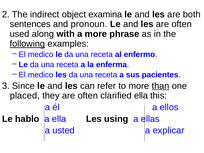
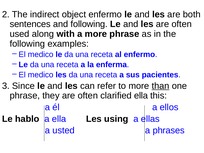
object examina: examina -> enfermo
and pronoun: pronoun -> following
following at (27, 44) underline: present -> none
placed at (25, 96): placed -> phrase
explicar: explicar -> phrases
